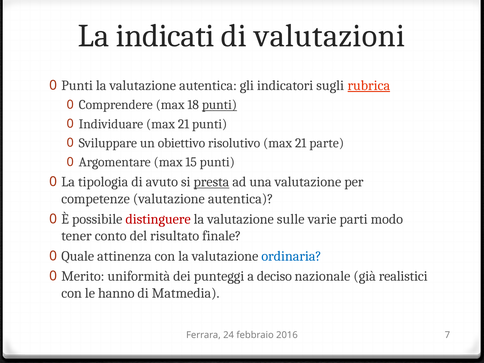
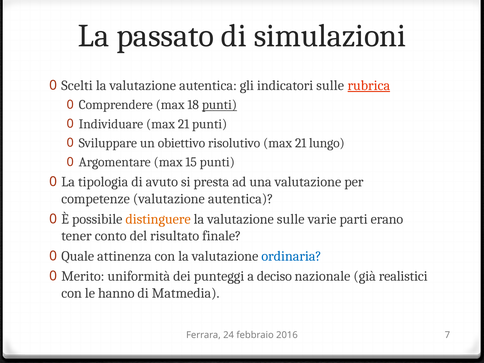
indicati: indicati -> passato
valutazioni: valutazioni -> simulazioni
Punti at (77, 85): Punti -> Scelti
indicatori sugli: sugli -> sulle
parte: parte -> lungo
presta underline: present -> none
distinguere colour: red -> orange
modo: modo -> erano
